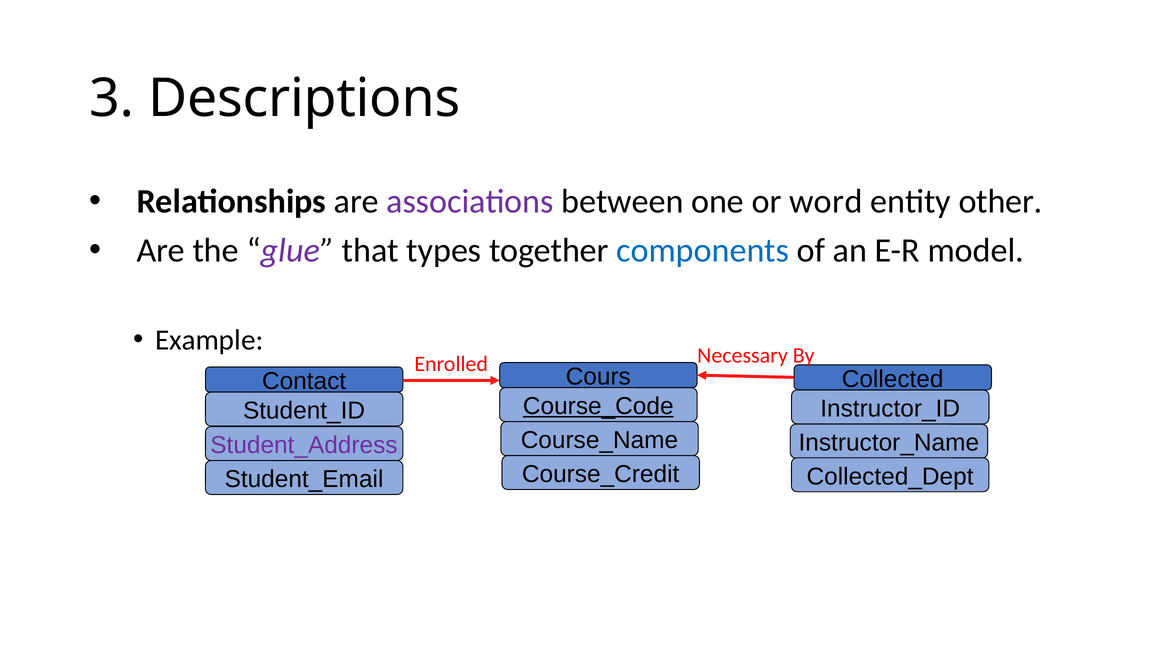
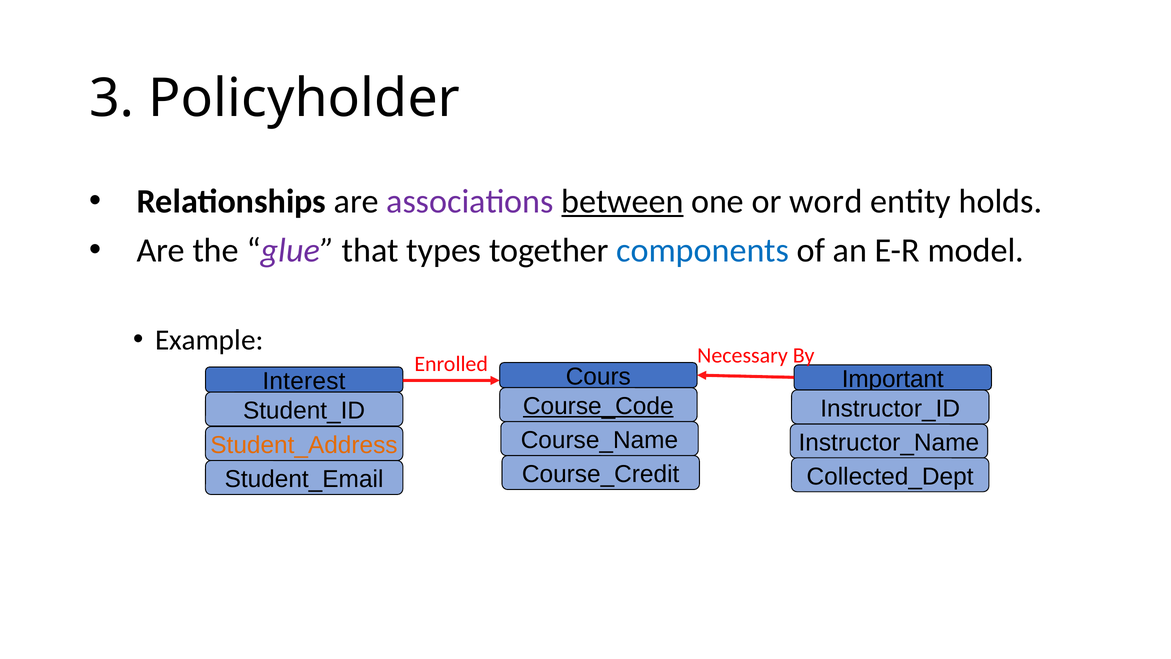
Descriptions: Descriptions -> Policyholder
between underline: none -> present
other: other -> holds
Collected: Collected -> Important
Contact: Contact -> Interest
Student_Address colour: purple -> orange
